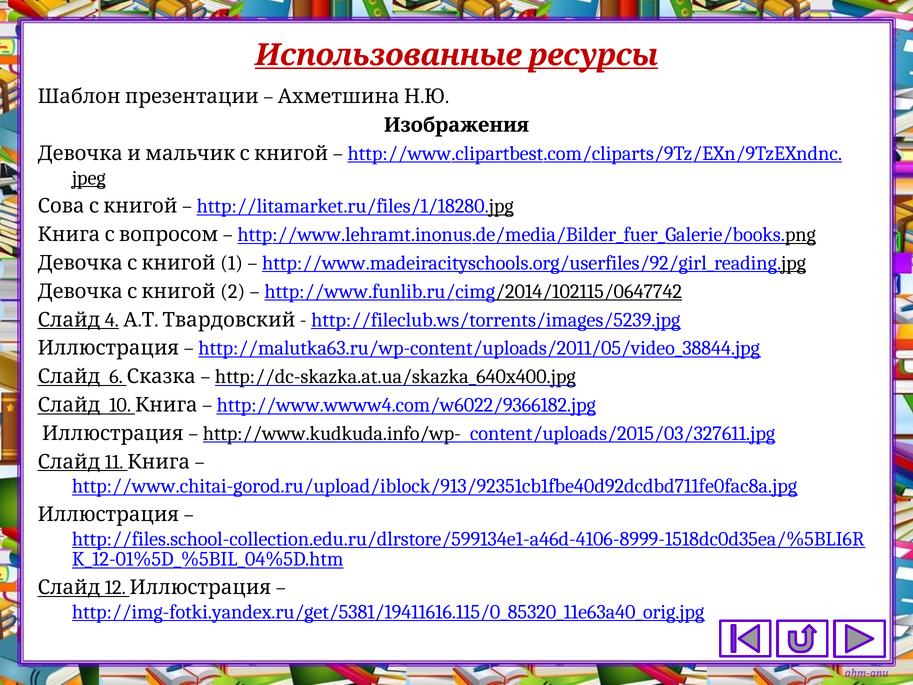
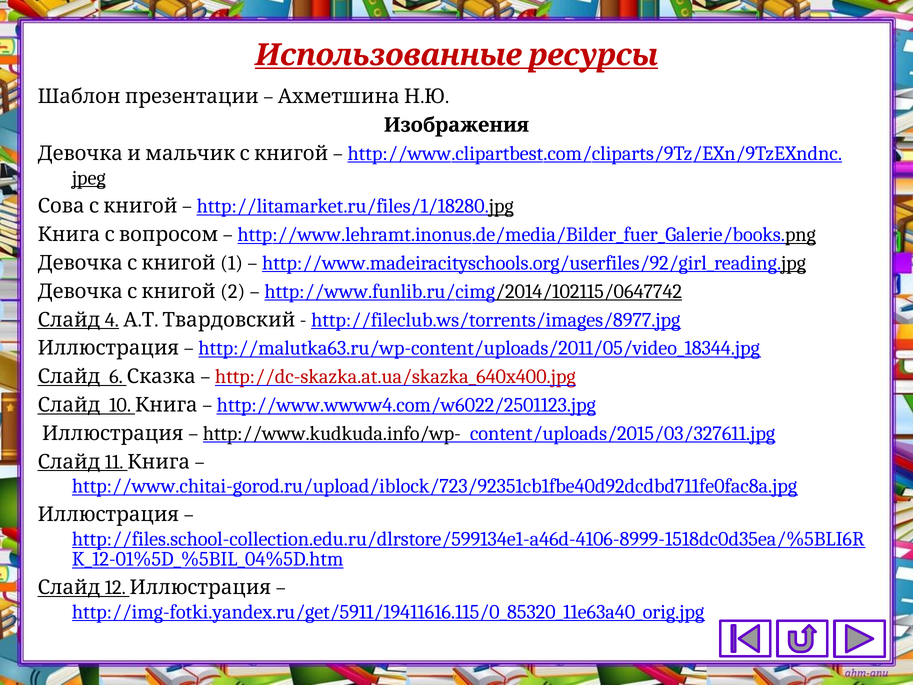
http://fileclub.ws/torrents/images/5239.jpg: http://fileclub.ws/torrents/images/5239.jpg -> http://fileclub.ws/torrents/images/8977.jpg
http://malutka63.ru/wp-content/uploads/2011/05/video_38844.jpg: http://malutka63.ru/wp-content/uploads/2011/05/video_38844.jpg -> http://malutka63.ru/wp-content/uploads/2011/05/video_18344.jpg
http://dc-skazka.at.ua/skazka_640x400.jpg colour: black -> red
http://www.wwww4.com/w6022/9366182.jpg: http://www.wwww4.com/w6022/9366182.jpg -> http://www.wwww4.com/w6022/2501123.jpg
http://www.chitai-gorod.ru/upload/iblock/913/92351cb1fbe40d92dcdbd711fe0fac8a.jpg: http://www.chitai-gorod.ru/upload/iblock/913/92351cb1fbe40d92dcdbd711fe0fac8a.jpg -> http://www.chitai-gorod.ru/upload/iblock/723/92351cb1fbe40d92dcdbd711fe0fac8a.jpg
http://img-fotki.yandex.ru/get/5381/19411616.115/0_85320_11e63a40_orig.jpg: http://img-fotki.yandex.ru/get/5381/19411616.115/0_85320_11e63a40_orig.jpg -> http://img-fotki.yandex.ru/get/5911/19411616.115/0_85320_11e63a40_orig.jpg
